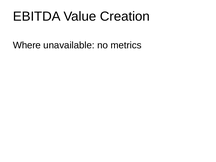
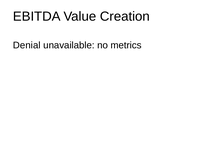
Where: Where -> Denial
